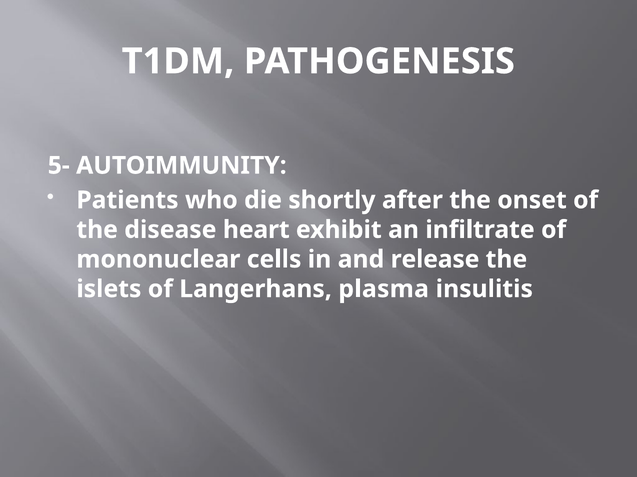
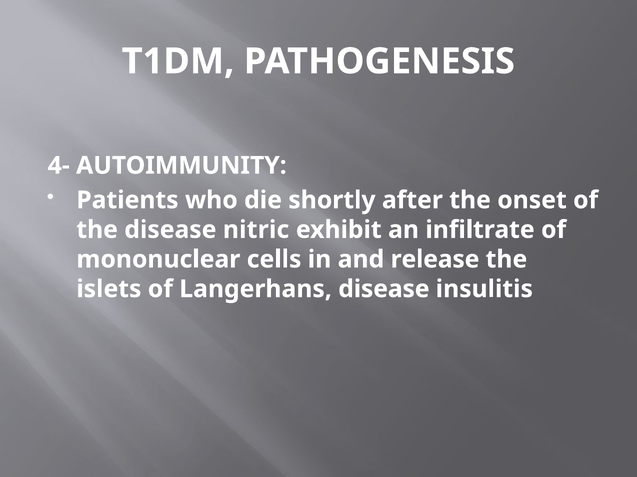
5-: 5- -> 4-
heart: heart -> nitric
Langerhans plasma: plasma -> disease
